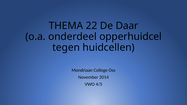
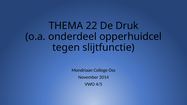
Daar: Daar -> Druk
huidcellen: huidcellen -> slijtfunctie
